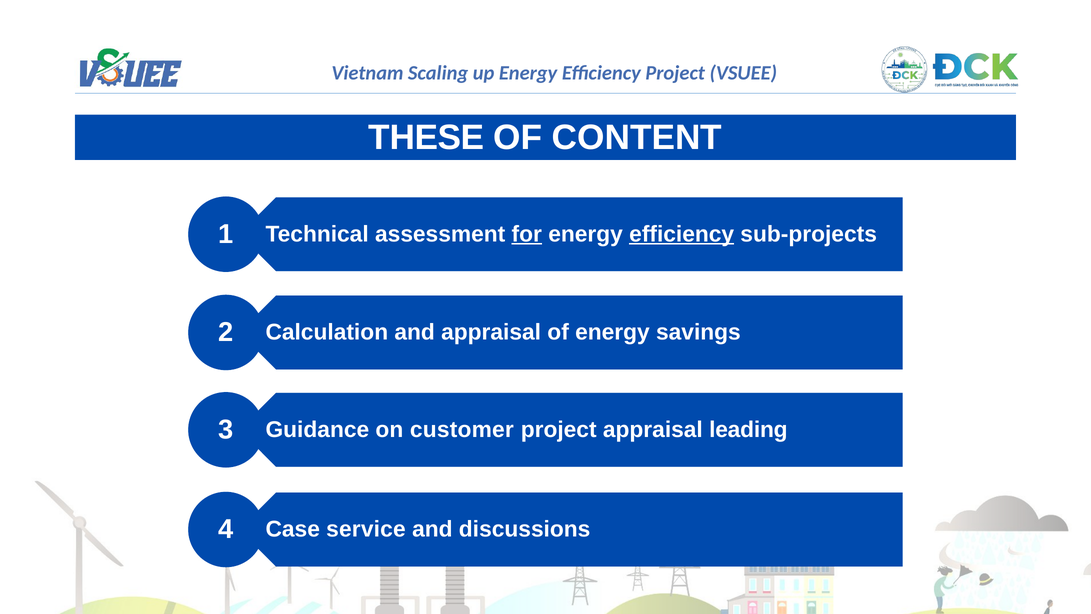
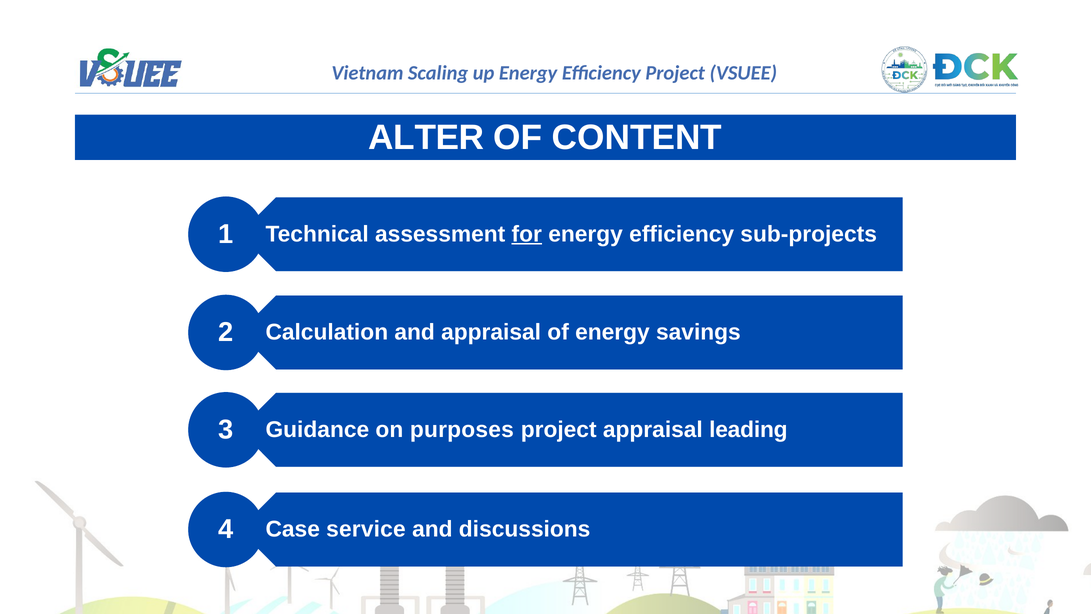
THESE: THESE -> ALTER
efficiency at (682, 234) underline: present -> none
customer: customer -> purposes
